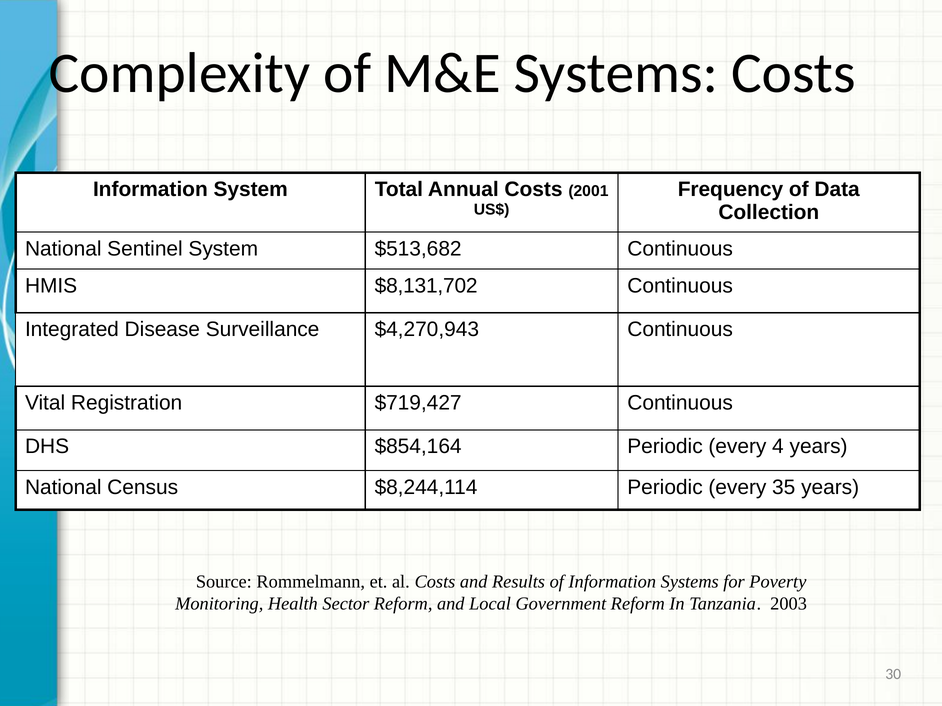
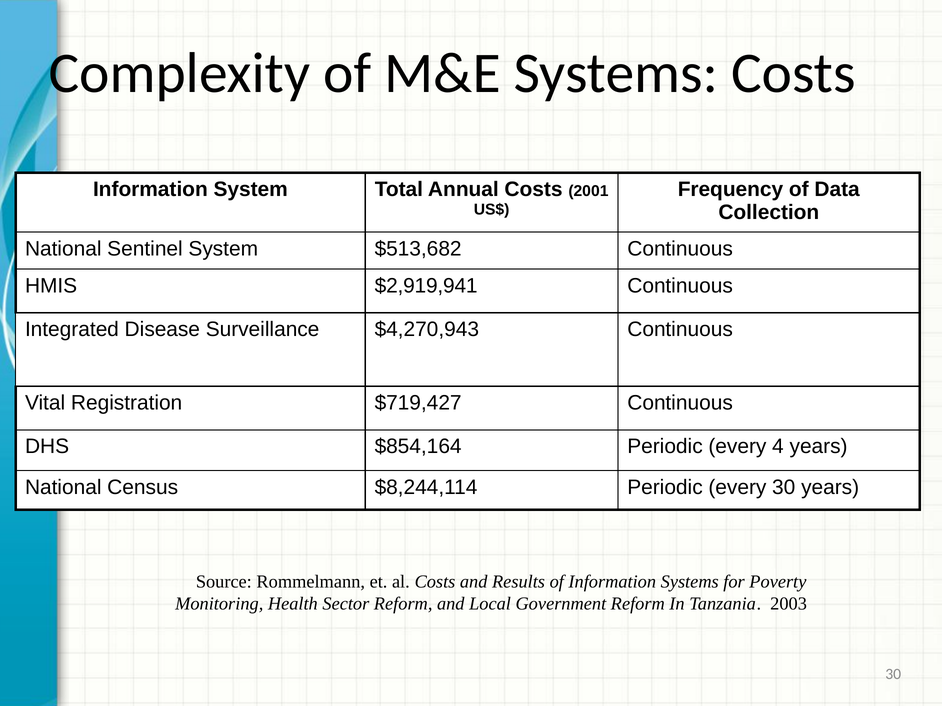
$8,131,702: $8,131,702 -> $2,919,941
every 35: 35 -> 30
